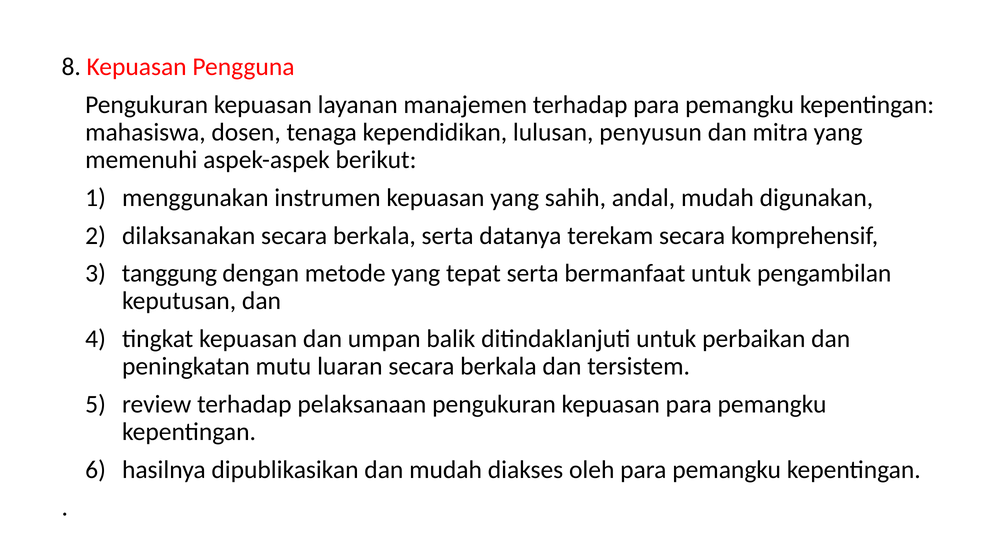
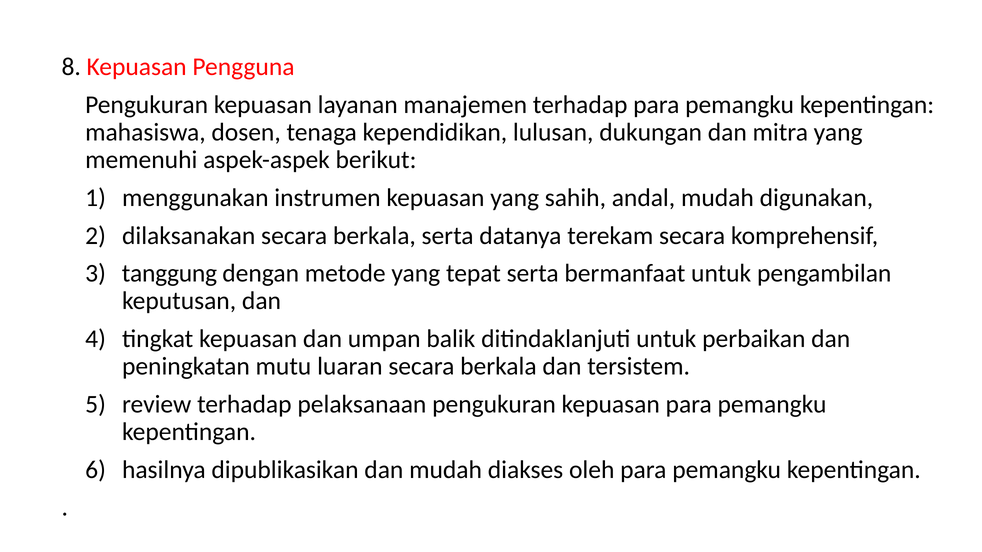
penyusun: penyusun -> dukungan
